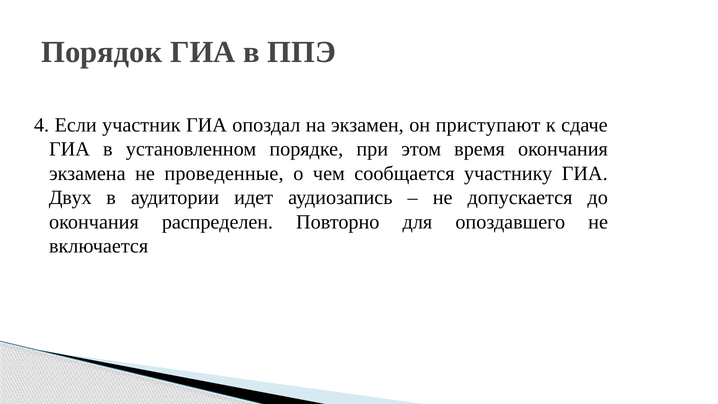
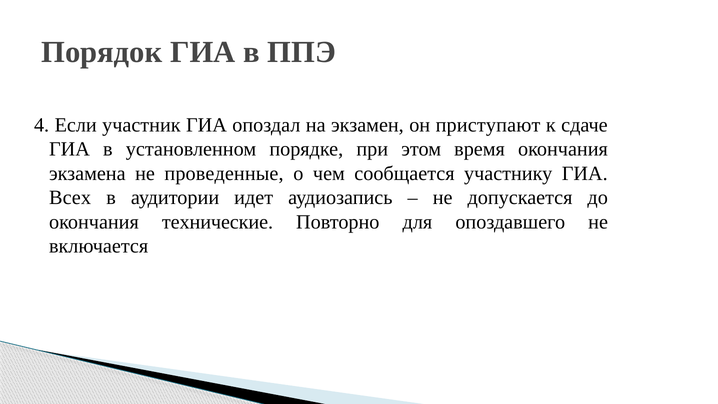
Двух: Двух -> Всех
распределен: распределен -> технические
